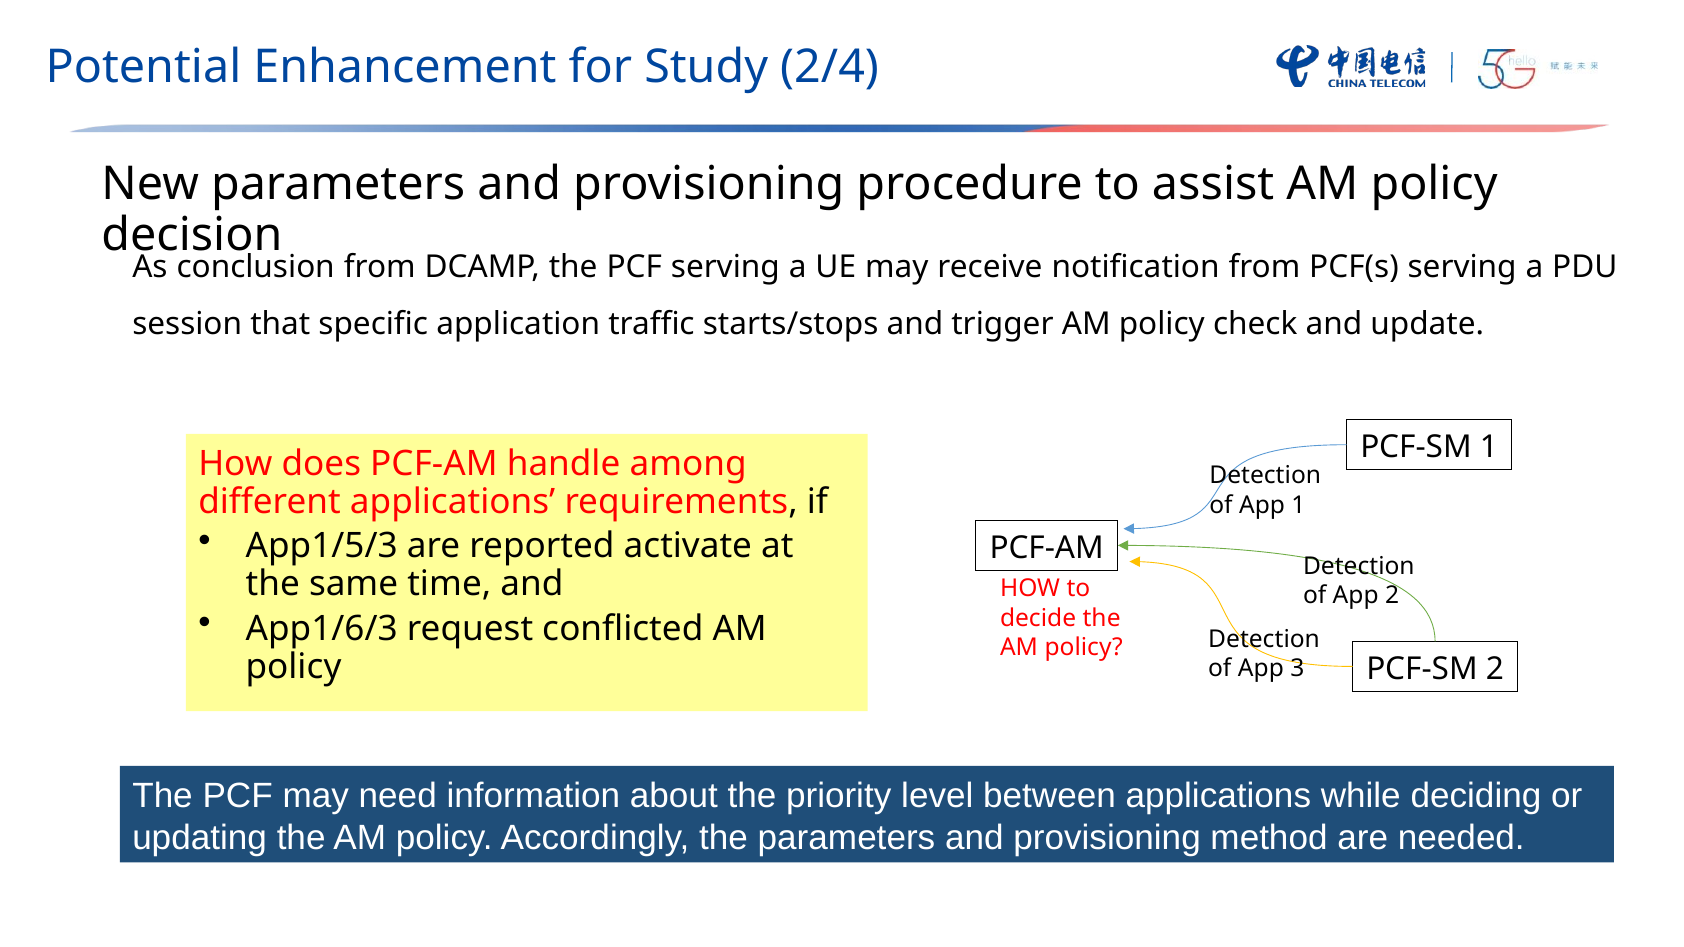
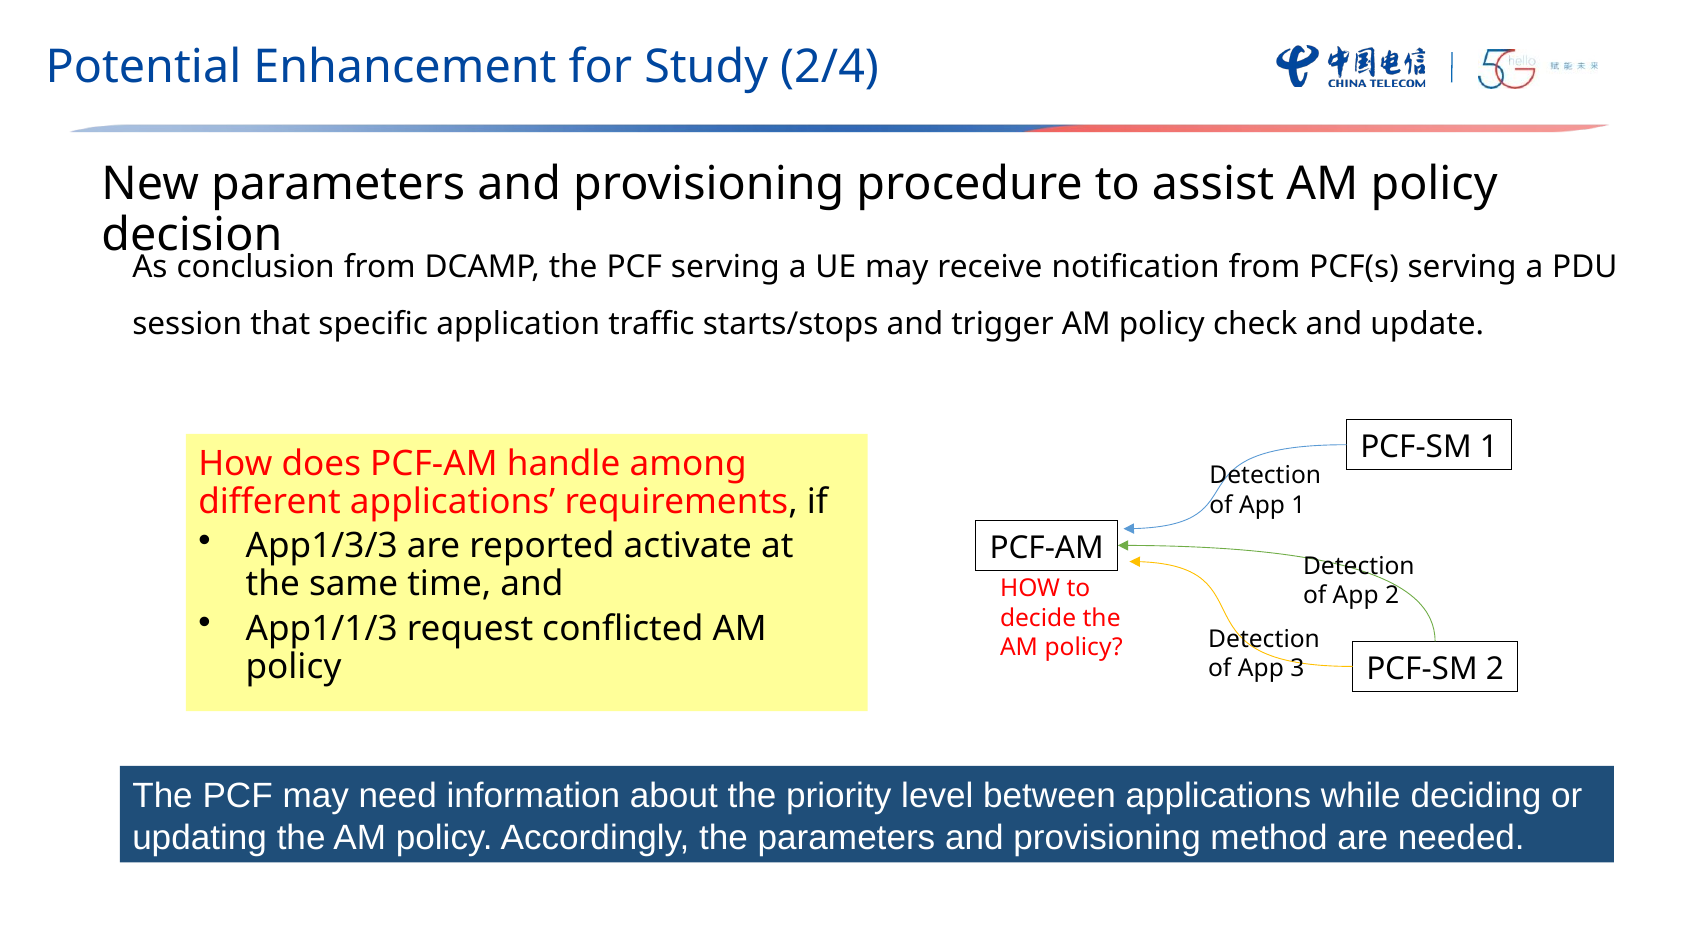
App1/5/3: App1/5/3 -> App1/3/3
App1/6/3: App1/6/3 -> App1/1/3
